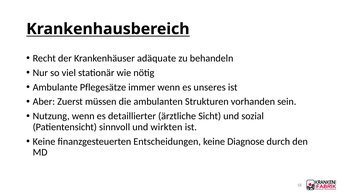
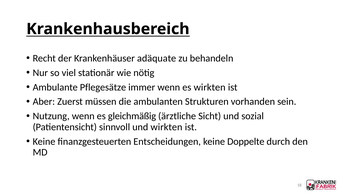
es unseres: unseres -> wirkten
detaillierter: detaillierter -> gleichmäßig
Diagnose: Diagnose -> Doppelte
